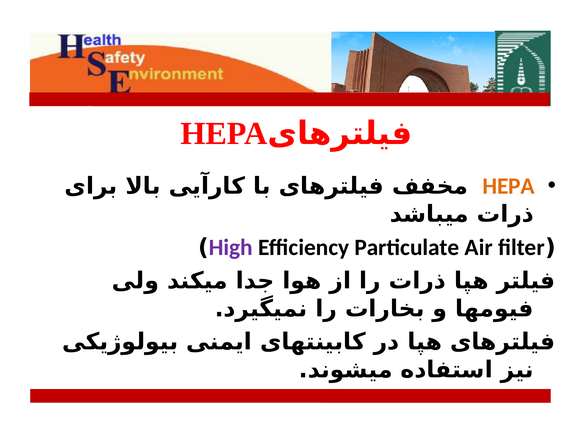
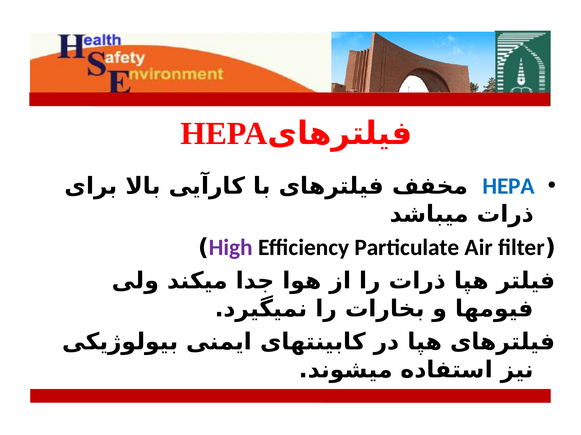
HEPA at (509, 187) colour: orange -> blue
